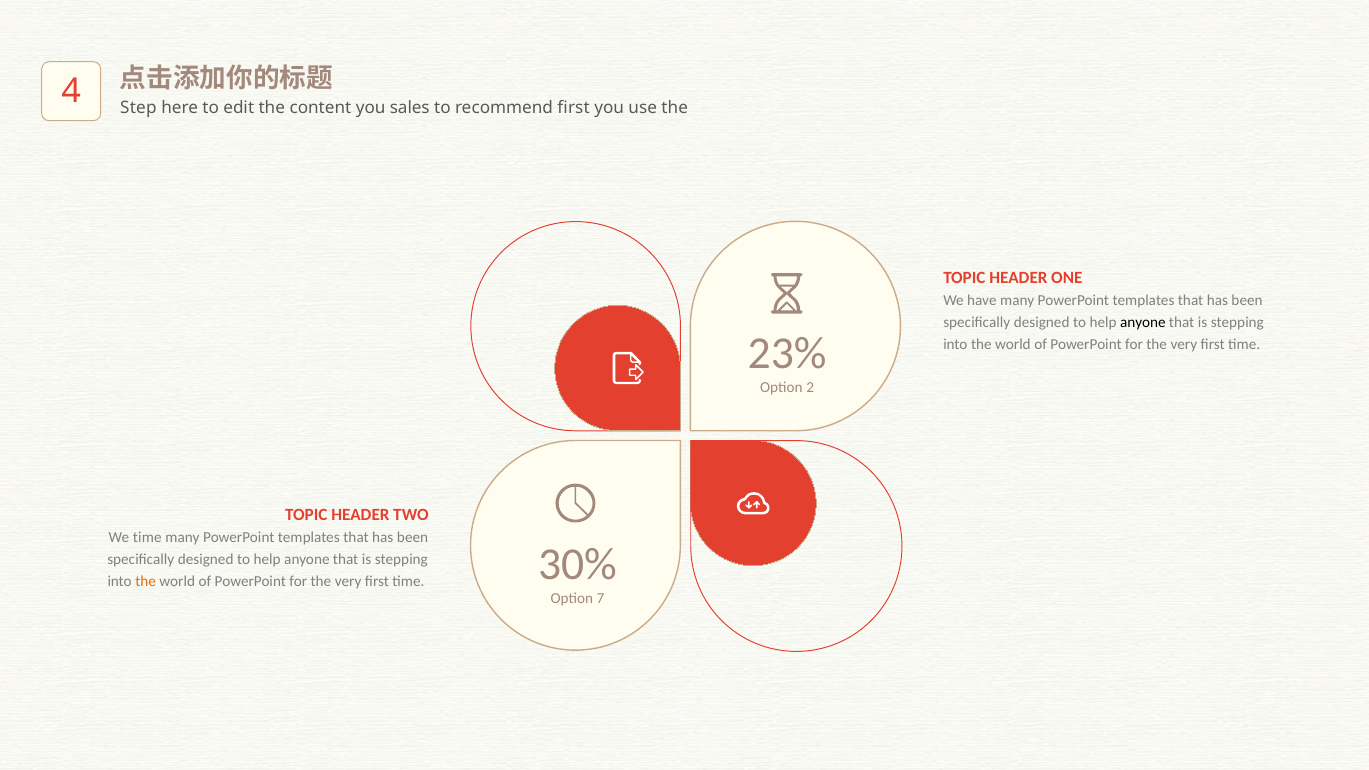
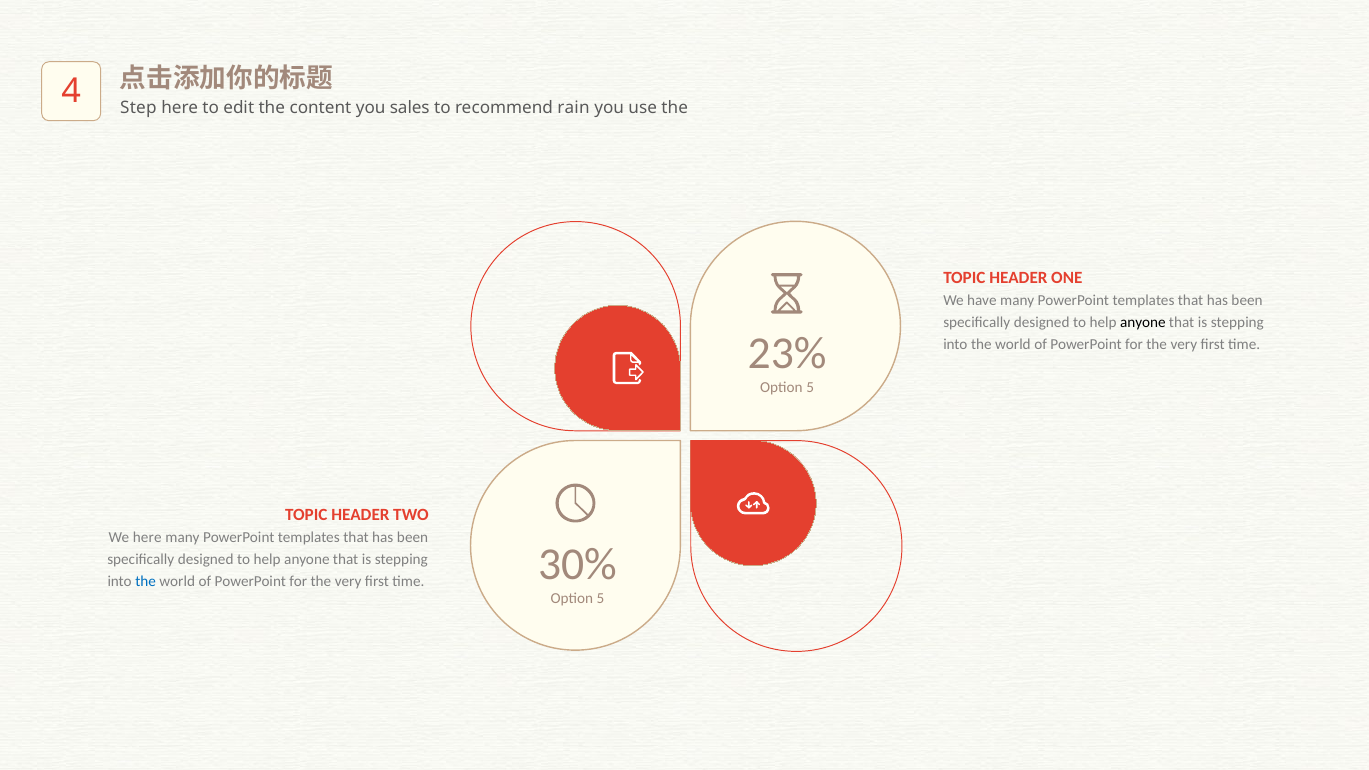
recommend first: first -> rain
2 at (810, 388): 2 -> 5
We time: time -> here
the at (146, 581) colour: orange -> blue
7 at (601, 598): 7 -> 5
